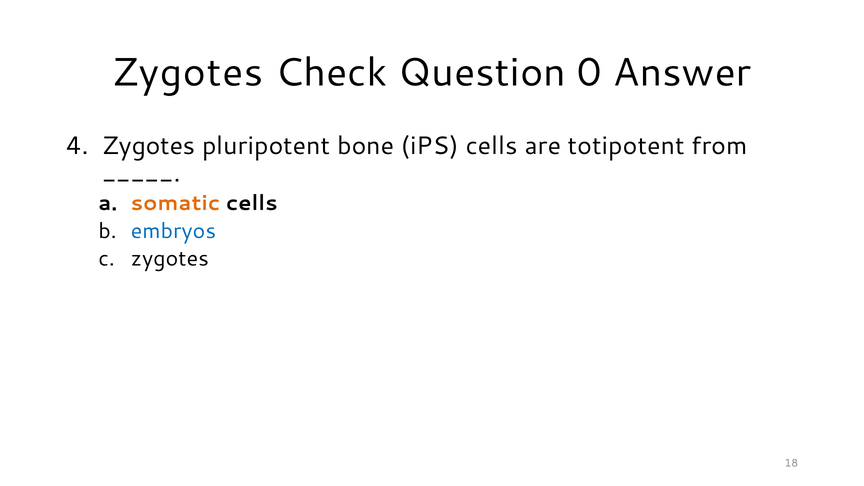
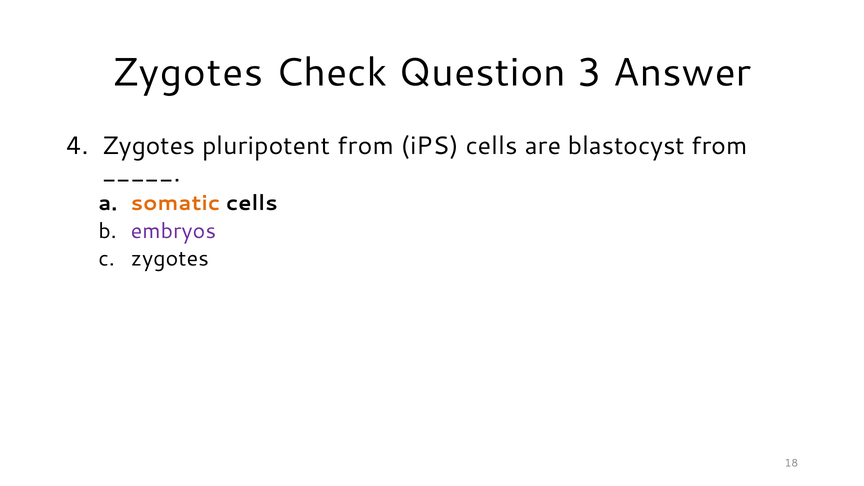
0: 0 -> 3
pluripotent bone: bone -> from
totipotent: totipotent -> blastocyst
embryos colour: blue -> purple
